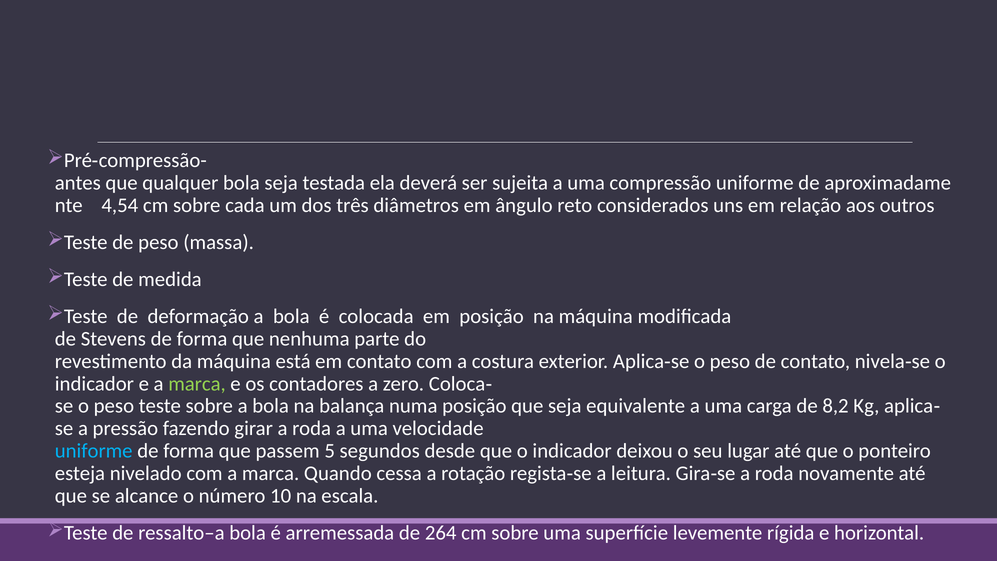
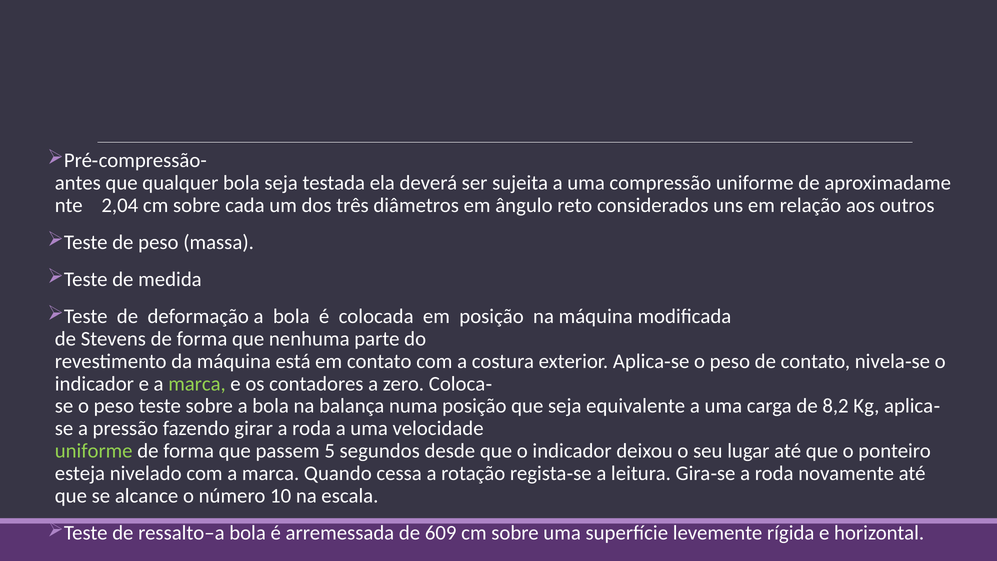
4,54: 4,54 -> 2,04
uniforme at (94, 451) colour: light blue -> light green
264: 264 -> 609
